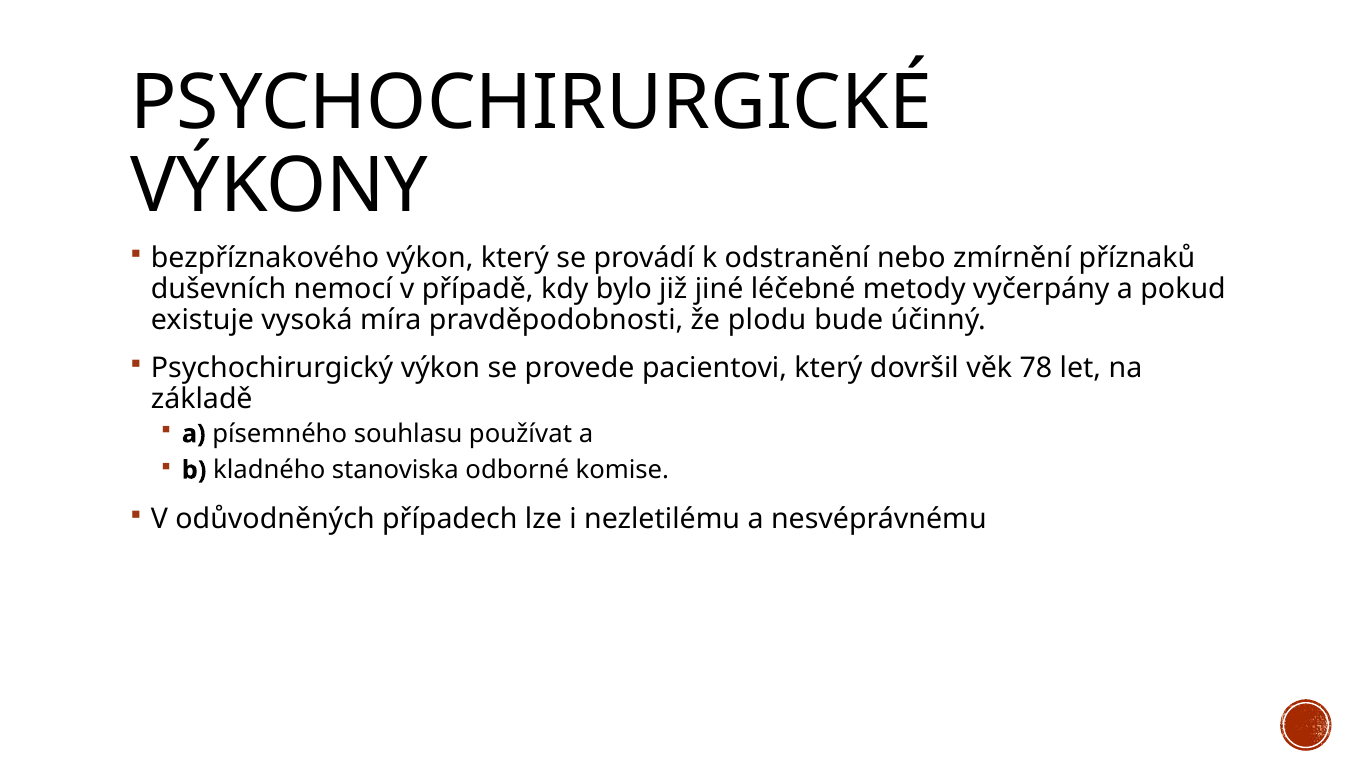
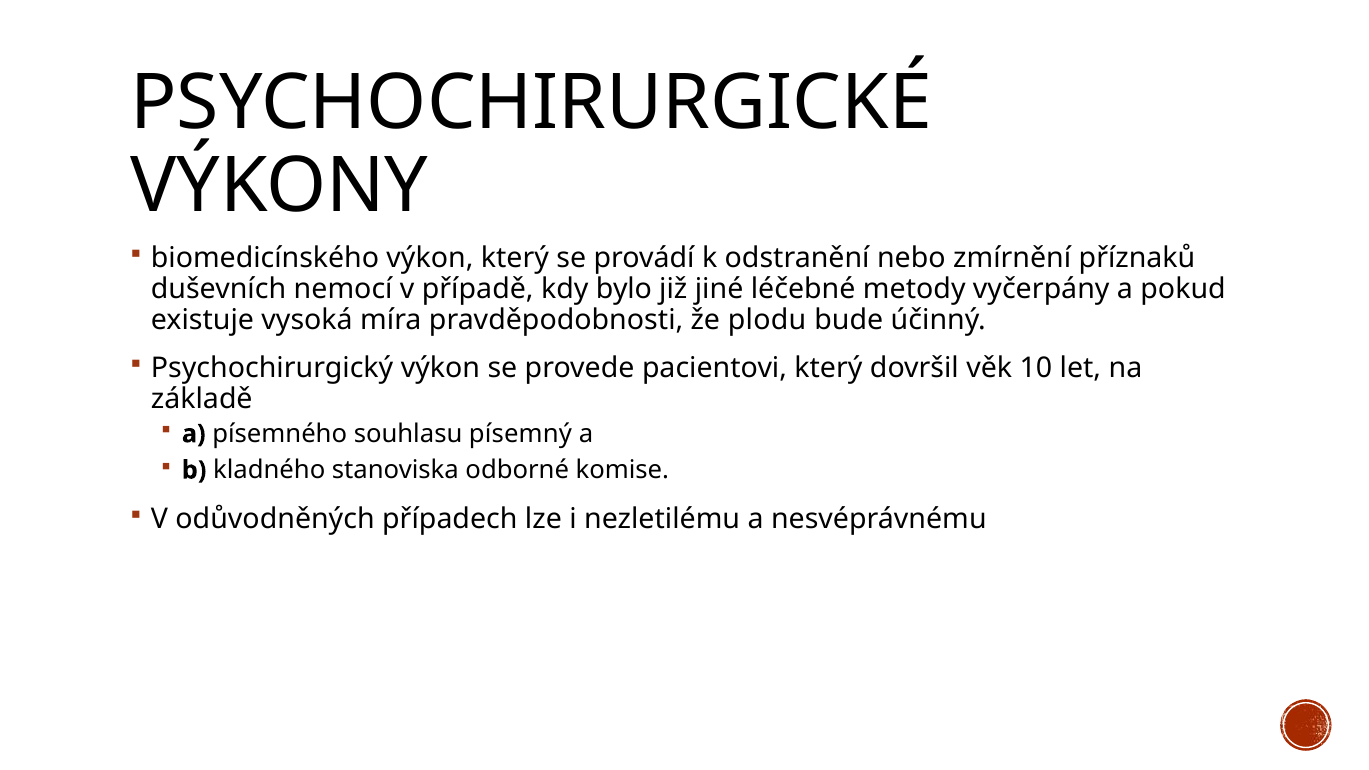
bezpříznakového: bezpříznakového -> biomedicínského
78: 78 -> 10
používat: používat -> písemný
